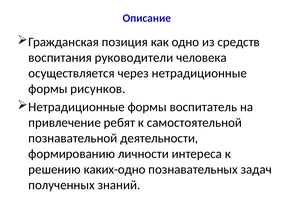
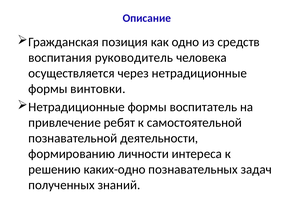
руководители: руководители -> руководитель
рисунков: рисунков -> винтовки
